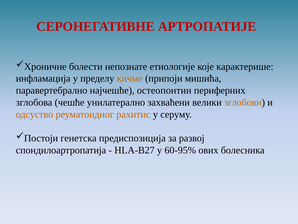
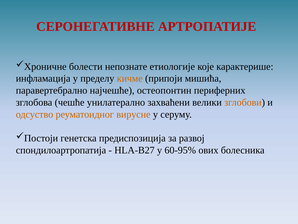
рахитис: рахитис -> вирусне
